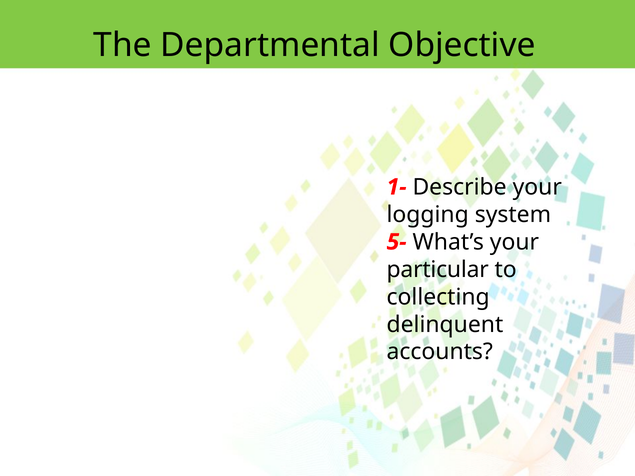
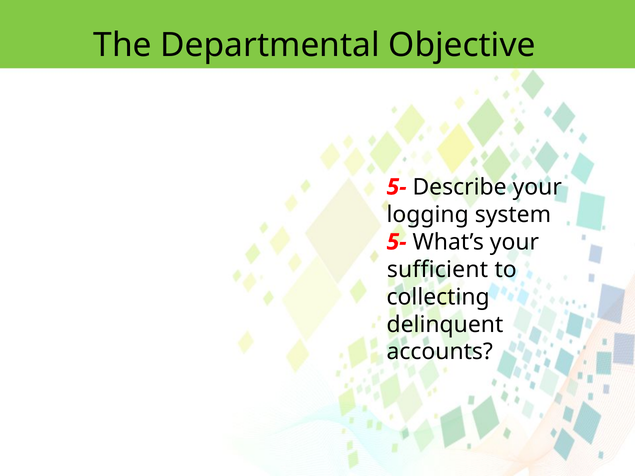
1- at (397, 187): 1- -> 5-
particular: particular -> sufficient
